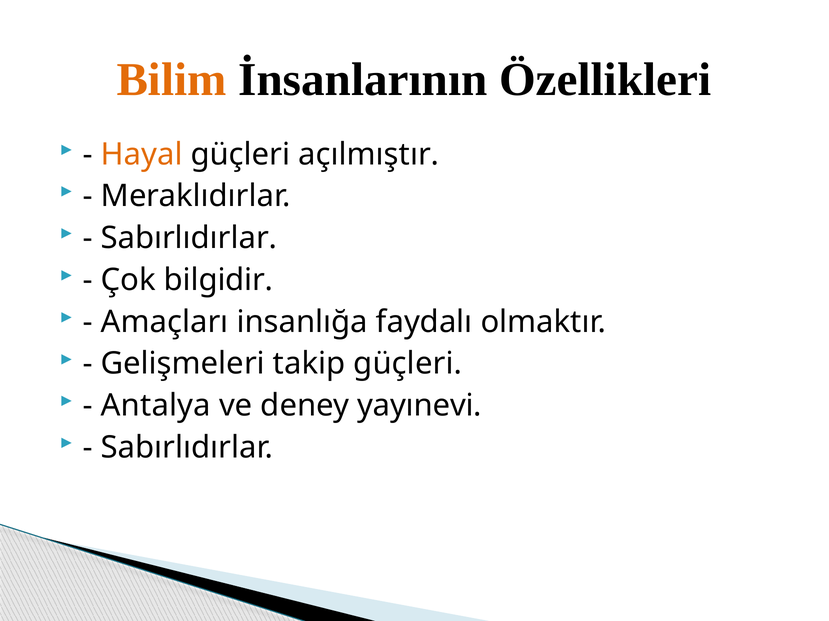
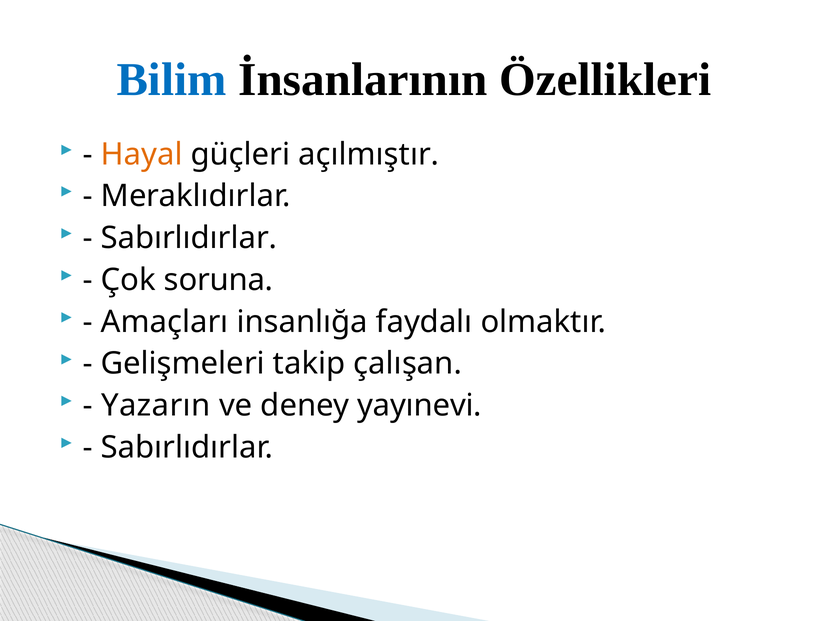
Bilim colour: orange -> blue
bilgidir: bilgidir -> soruna
takip güçleri: güçleri -> çalışan
Antalya: Antalya -> Yazarın
